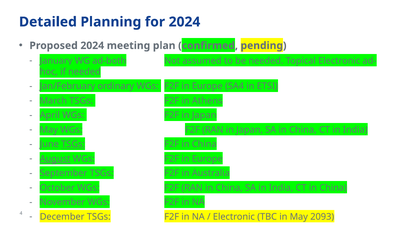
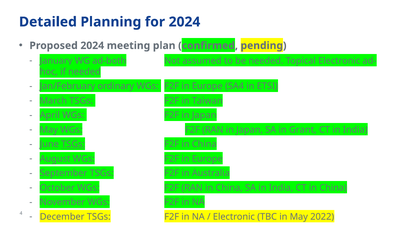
Athens: Athens -> Taiwan
SA in China: China -> Grant
August underline: present -> none
2093: 2093 -> 2022
